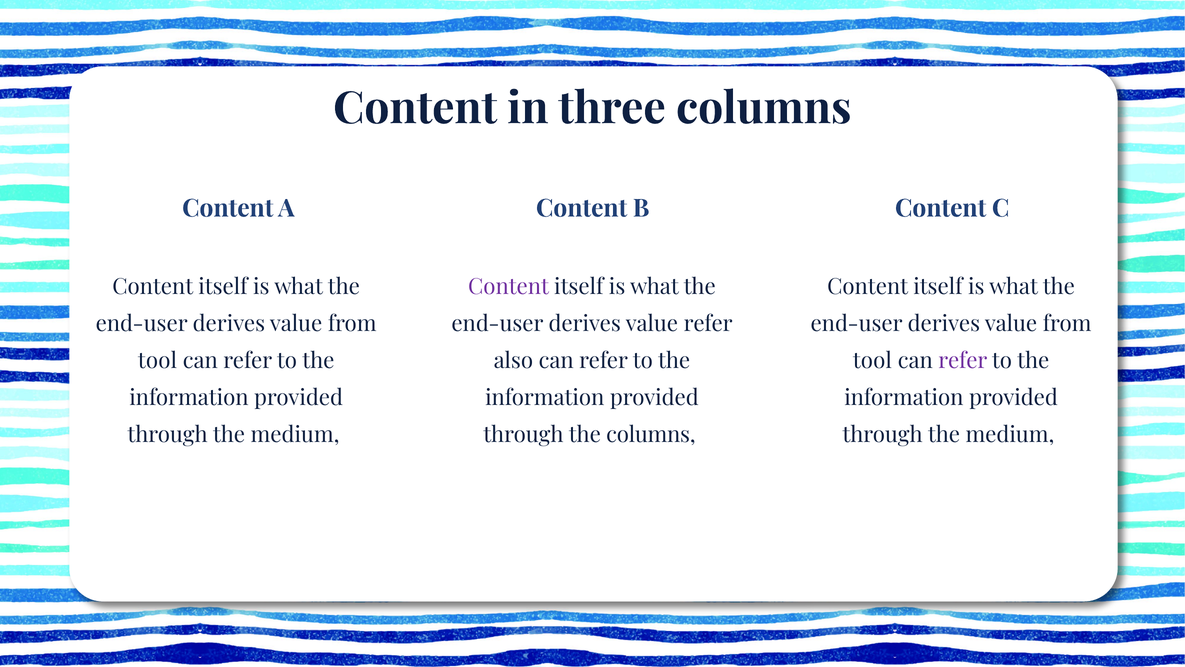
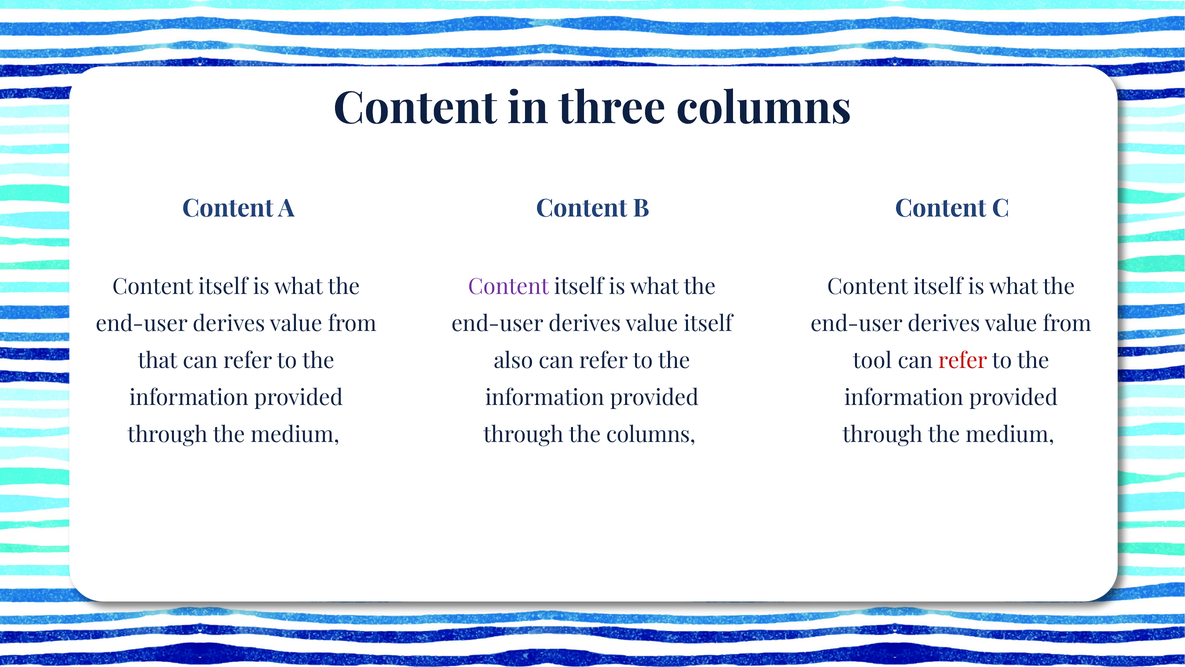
value refer: refer -> itself
tool at (157, 361): tool -> that
refer at (963, 361) colour: purple -> red
